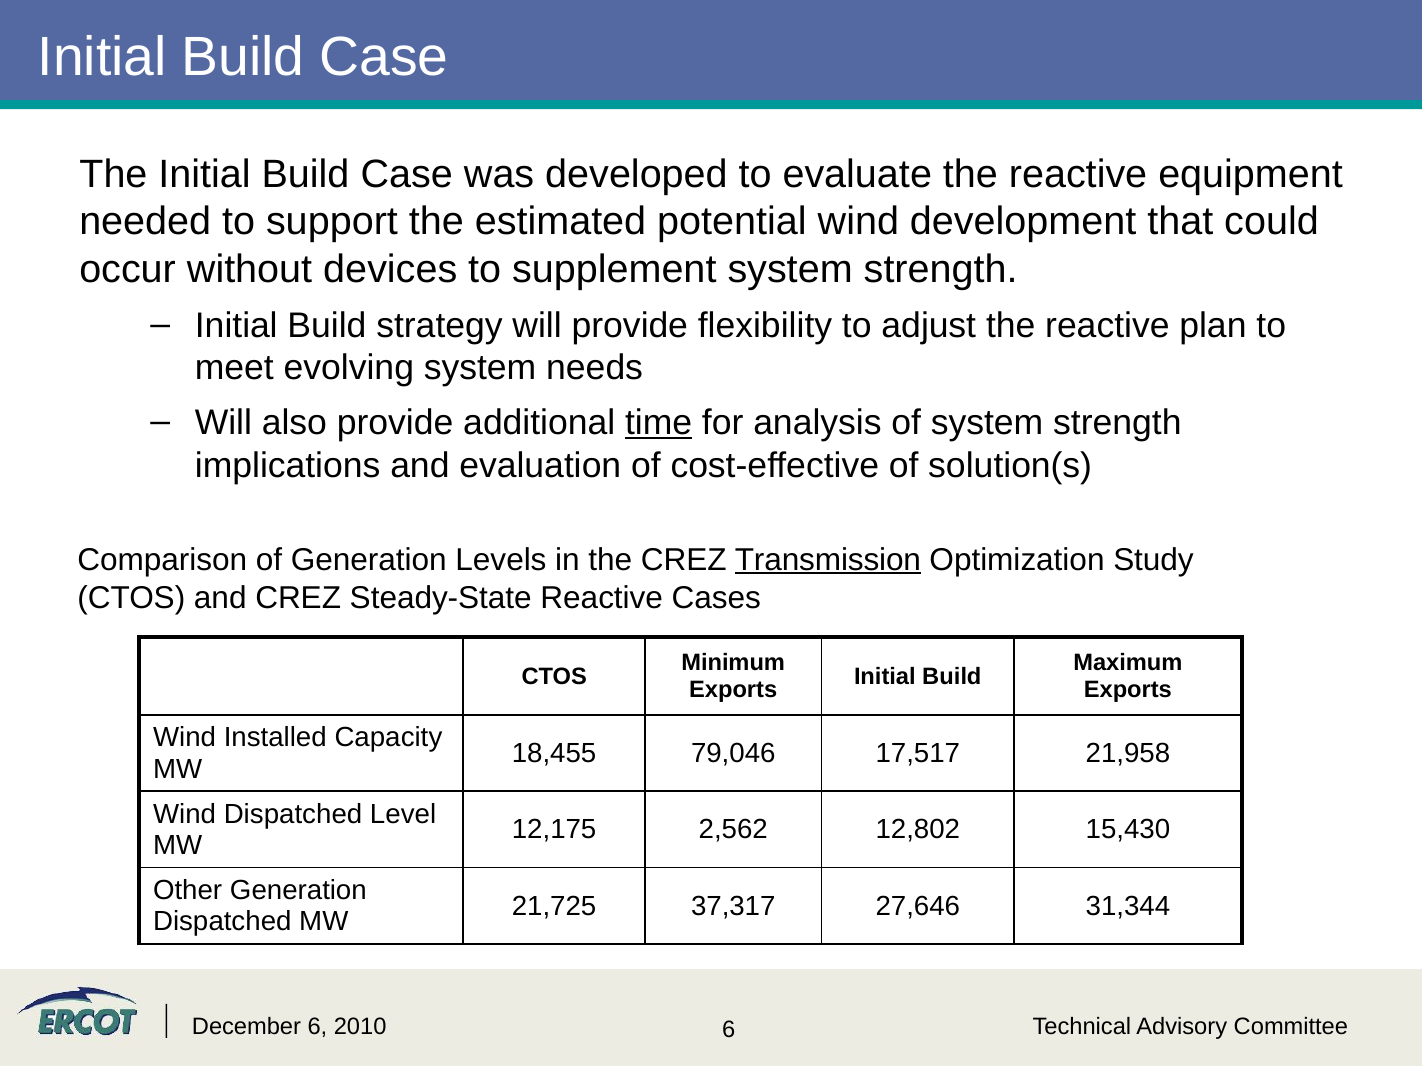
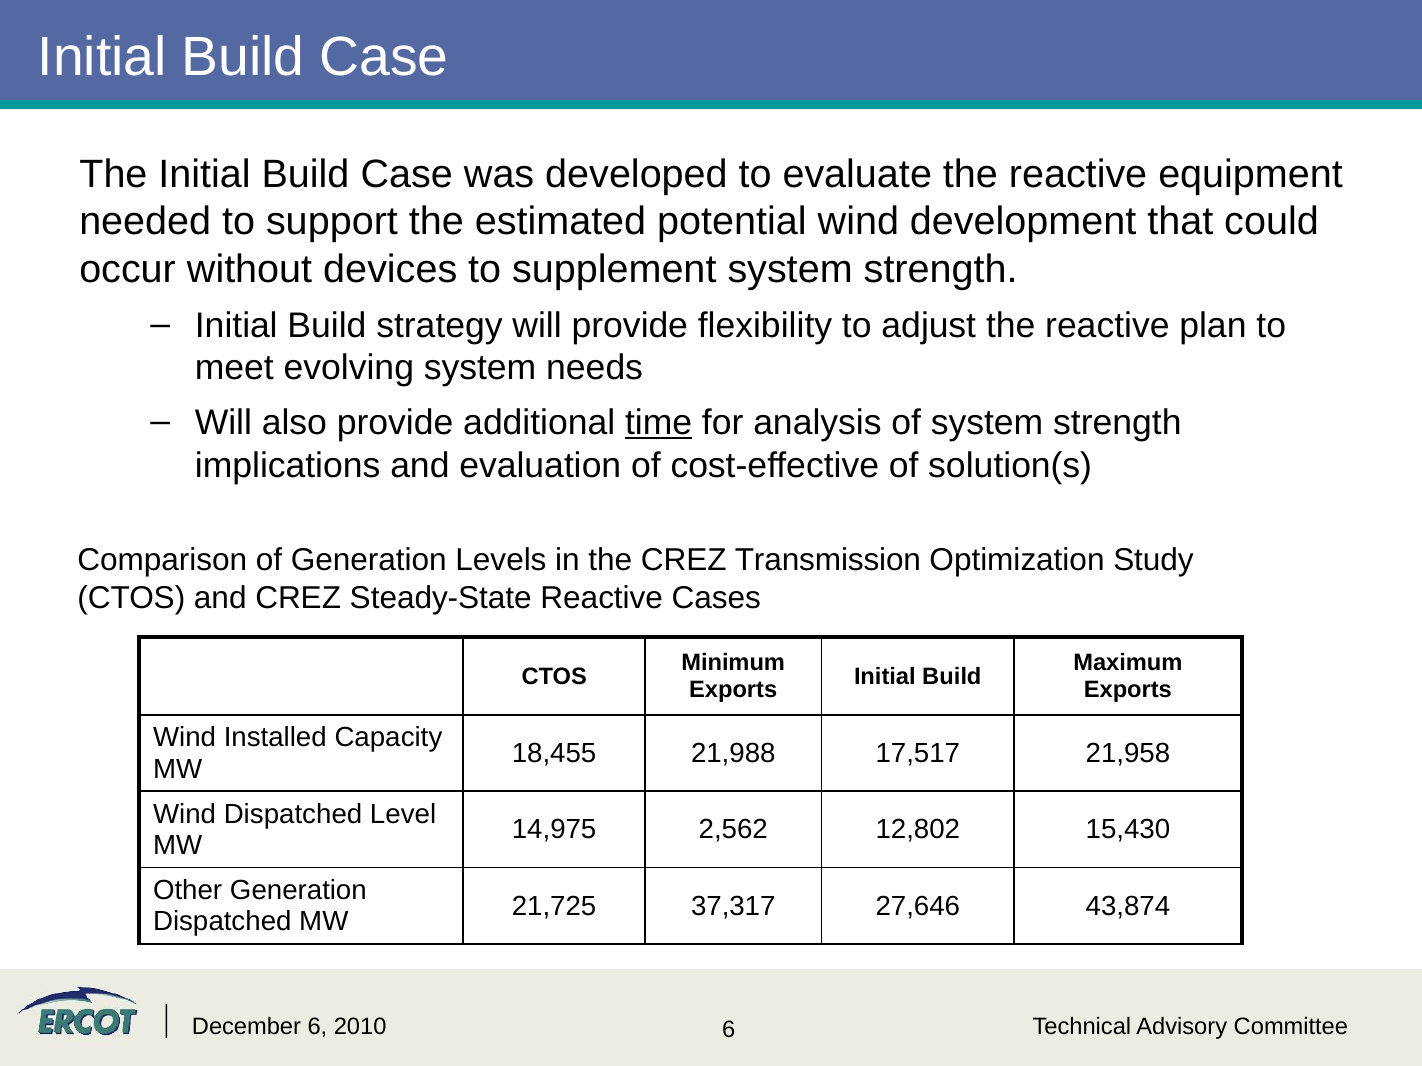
Transmission underline: present -> none
79,046: 79,046 -> 21,988
12,175: 12,175 -> 14,975
31,344: 31,344 -> 43,874
